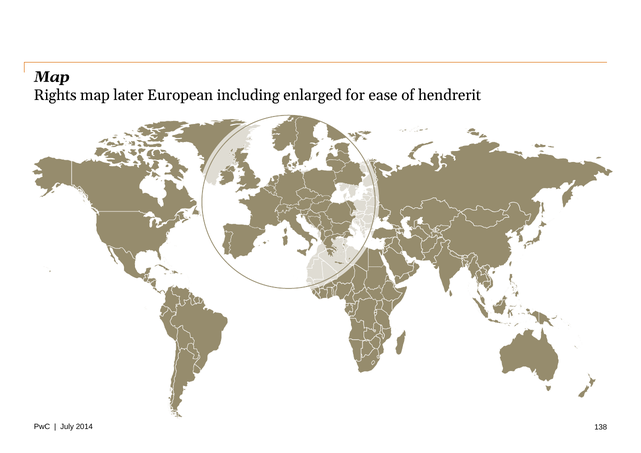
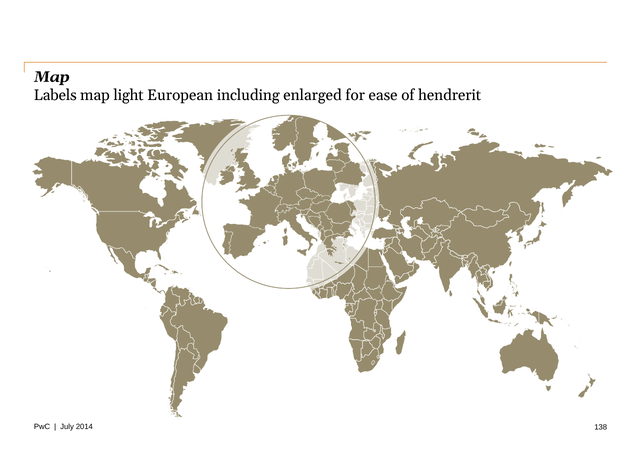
Rights: Rights -> Labels
later: later -> light
